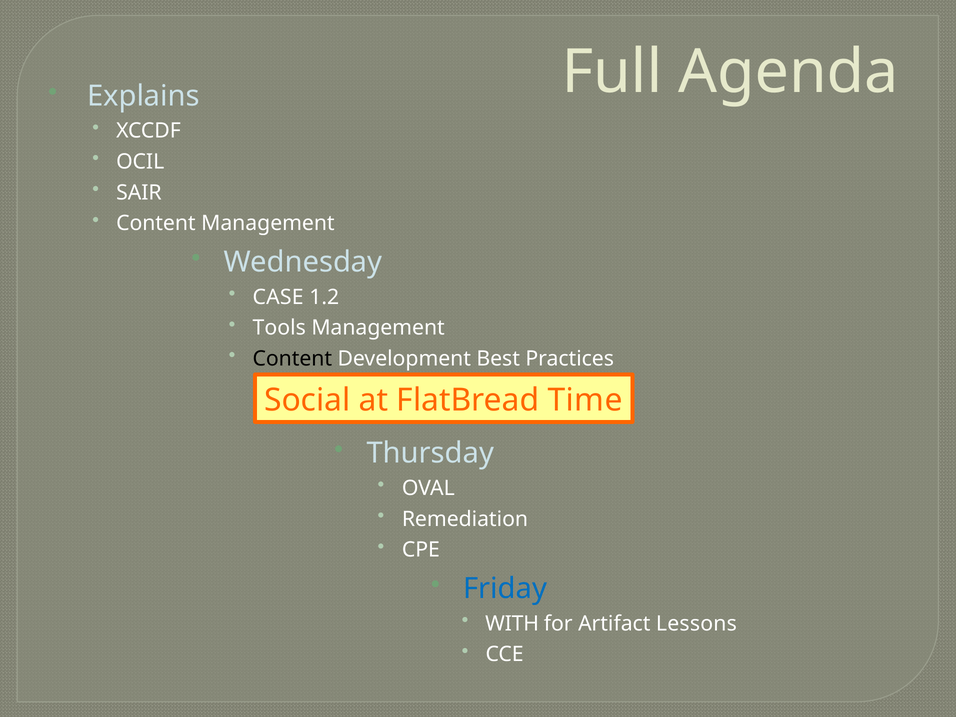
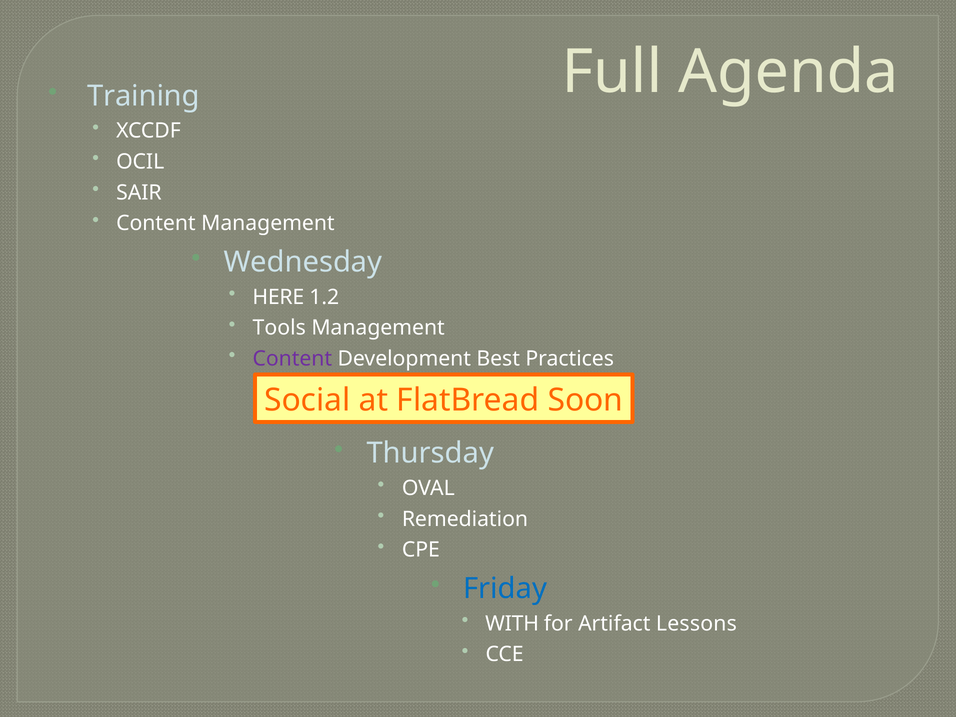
Explains: Explains -> Training
CASE: CASE -> HERE
Content at (292, 359) colour: black -> purple
Time: Time -> Soon
